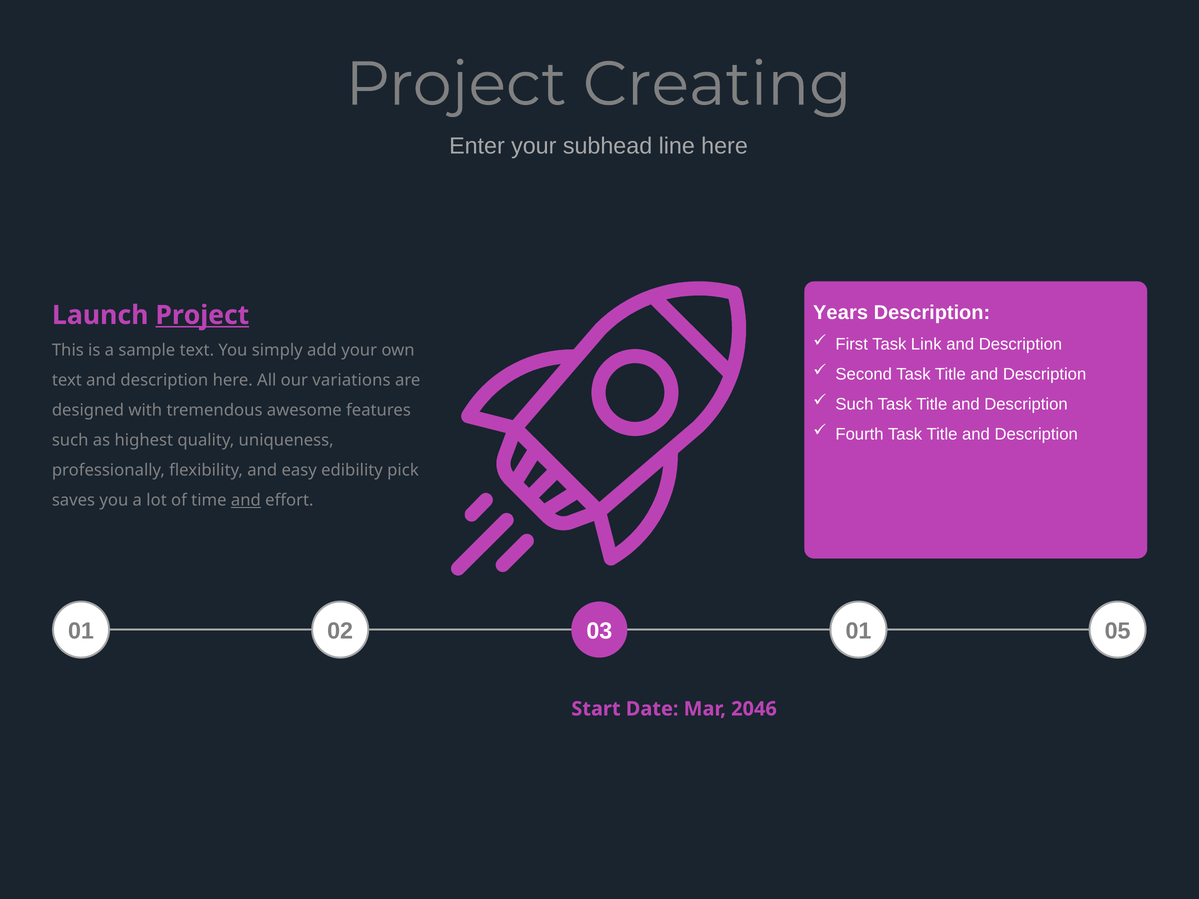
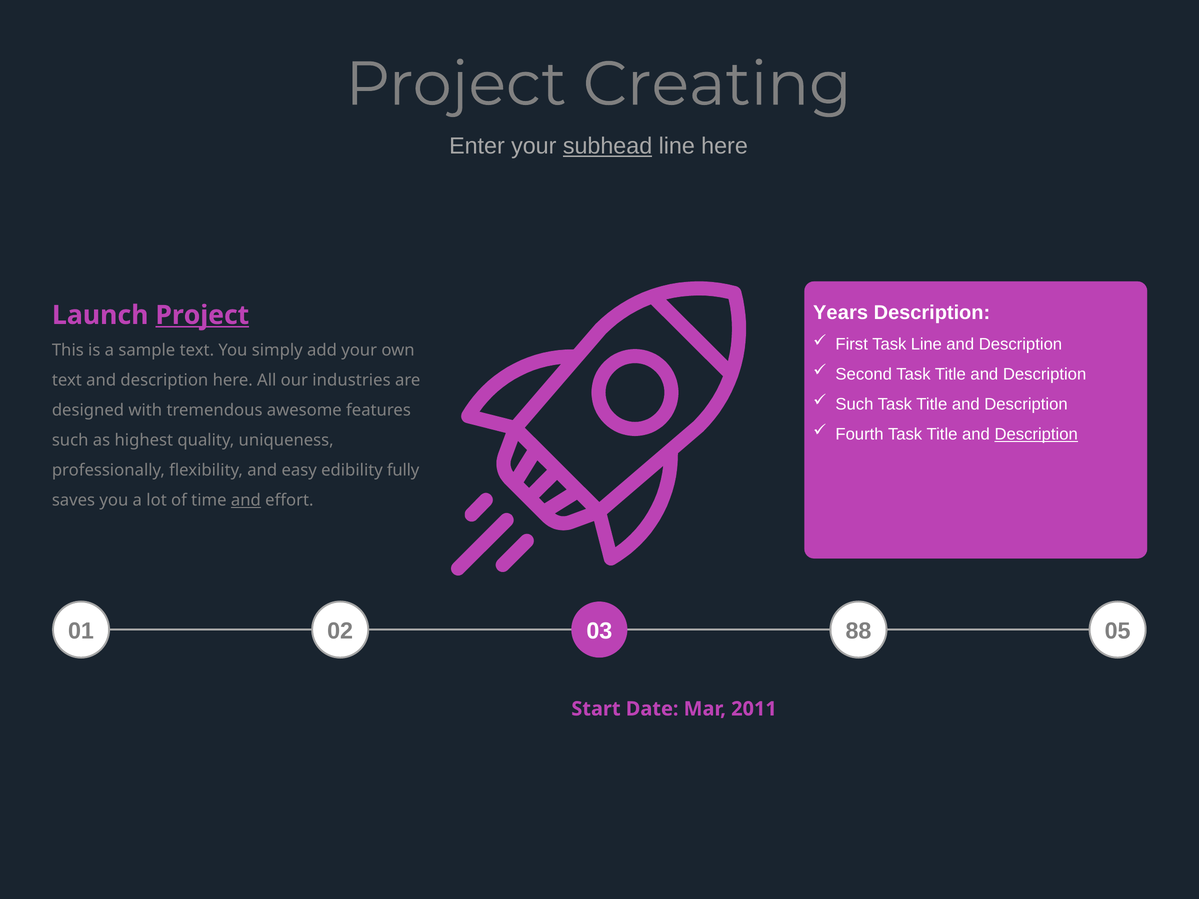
subhead underline: none -> present
Task Link: Link -> Line
variations: variations -> industries
Description at (1036, 434) underline: none -> present
pick: pick -> fully
03 01: 01 -> 88
2046: 2046 -> 2011
